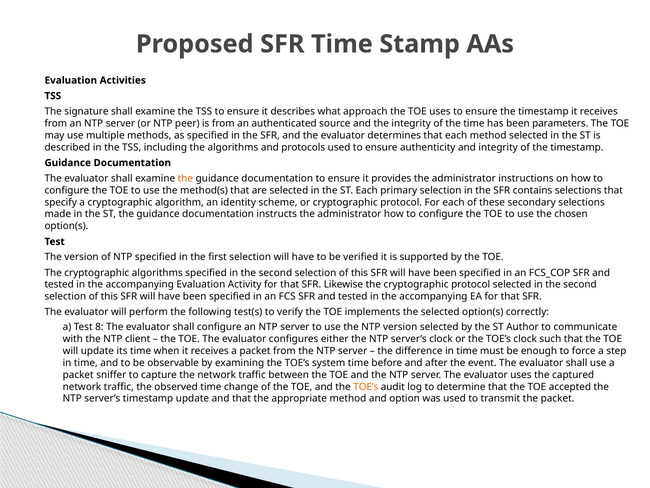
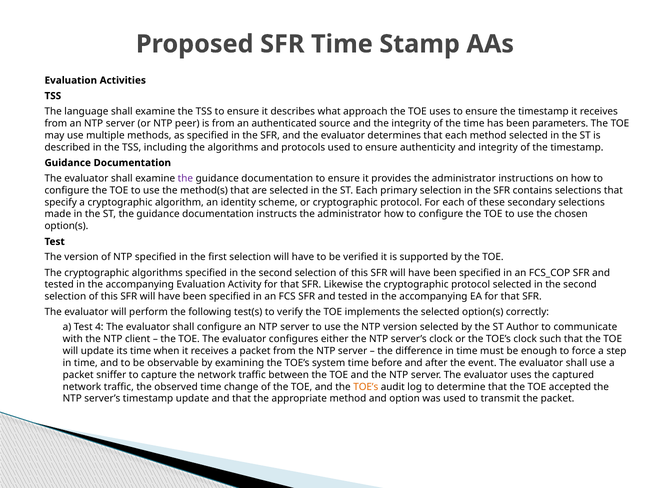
signature: signature -> language
the at (185, 178) colour: orange -> purple
8: 8 -> 4
